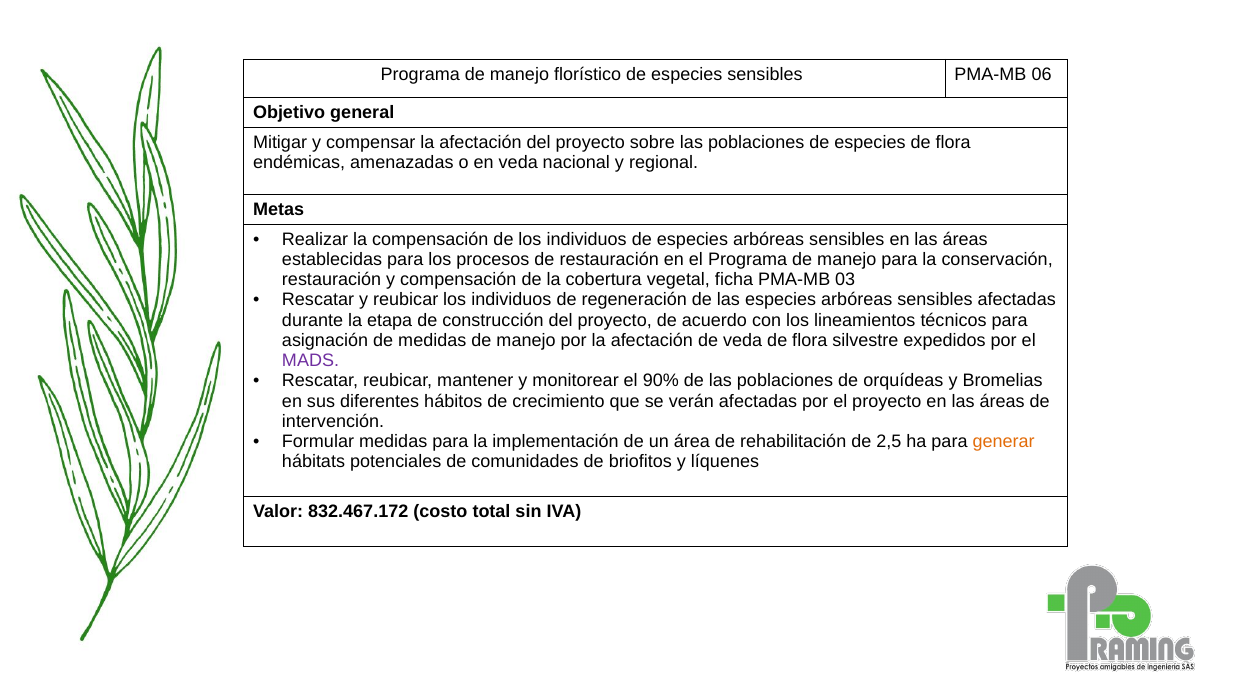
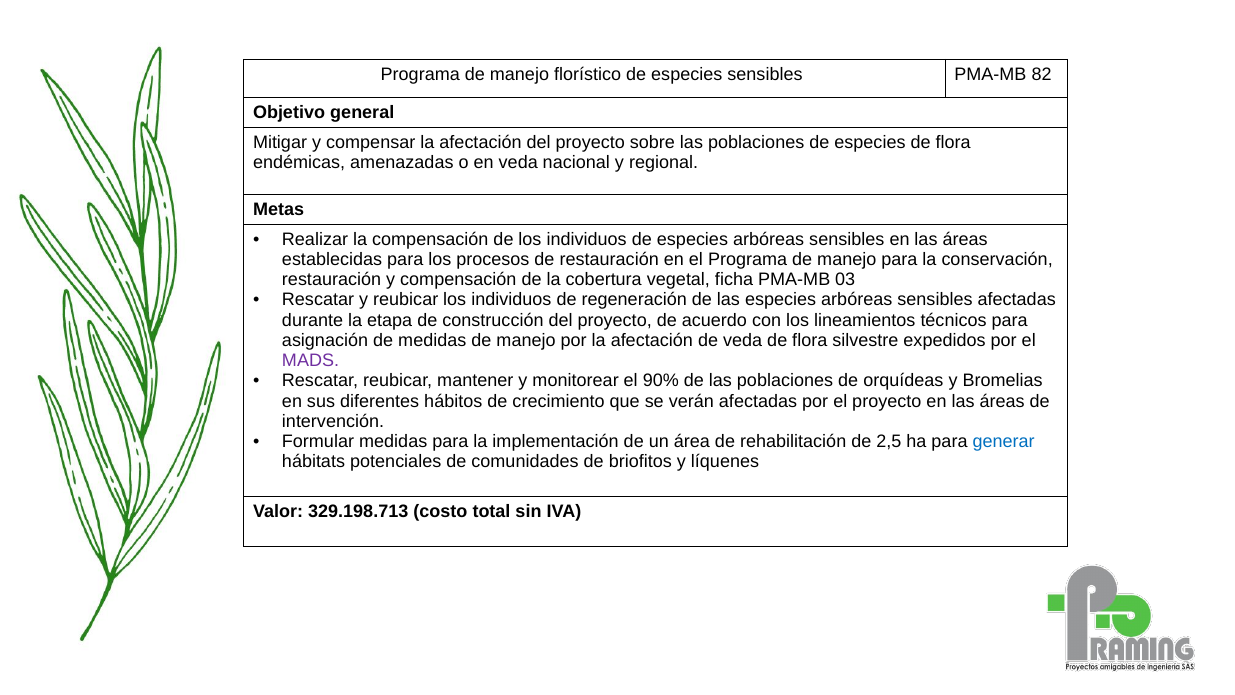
06: 06 -> 82
generar colour: orange -> blue
832.467.172: 832.467.172 -> 329.198.713
